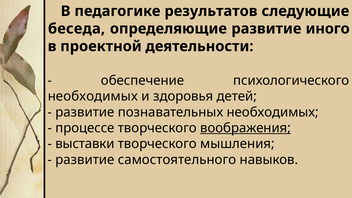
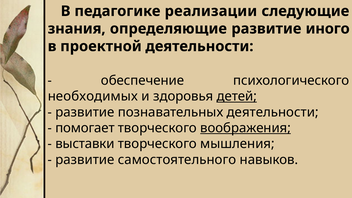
результатов: результатов -> реализации
беседа: беседа -> знания
детей underline: none -> present
познавательных необходимых: необходимых -> деятельности
процессе: процессе -> помогает
